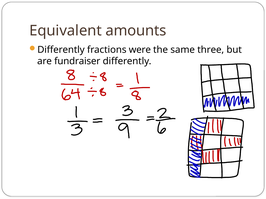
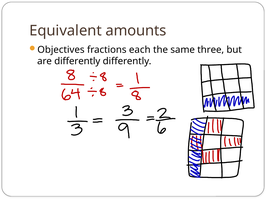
Differently at (61, 50): Differently -> Objectives
were: were -> each
are fundraiser: fundraiser -> differently
